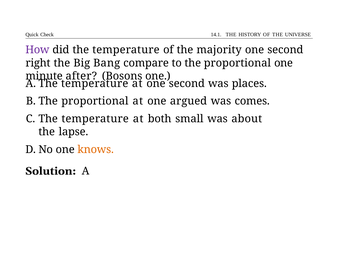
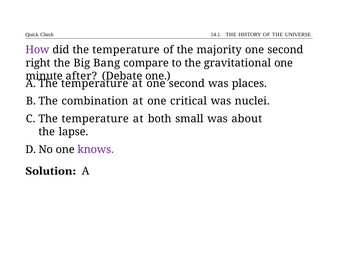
the proportional: proportional -> gravitational
Bosons: Bosons -> Debate
proportional at (95, 101): proportional -> combination
argued: argued -> critical
comes: comes -> nuclei
knows colour: orange -> purple
